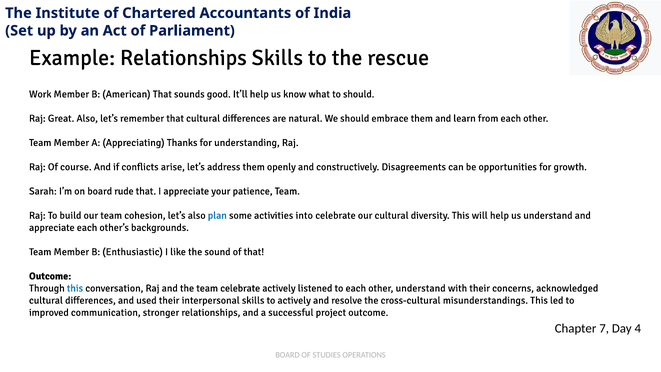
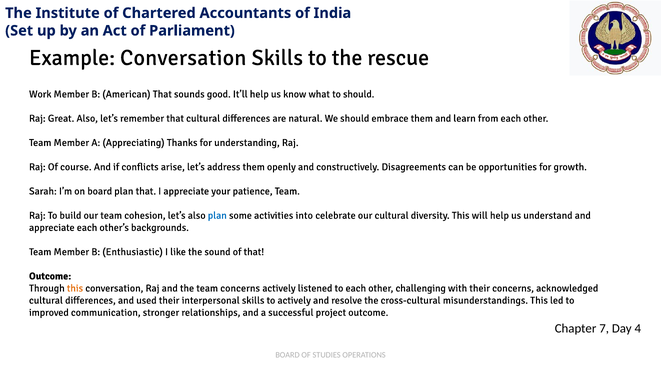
Example Relationships: Relationships -> Conversation
board rude: rude -> plan
this at (75, 288) colour: blue -> orange
team celebrate: celebrate -> concerns
other understand: understand -> challenging
